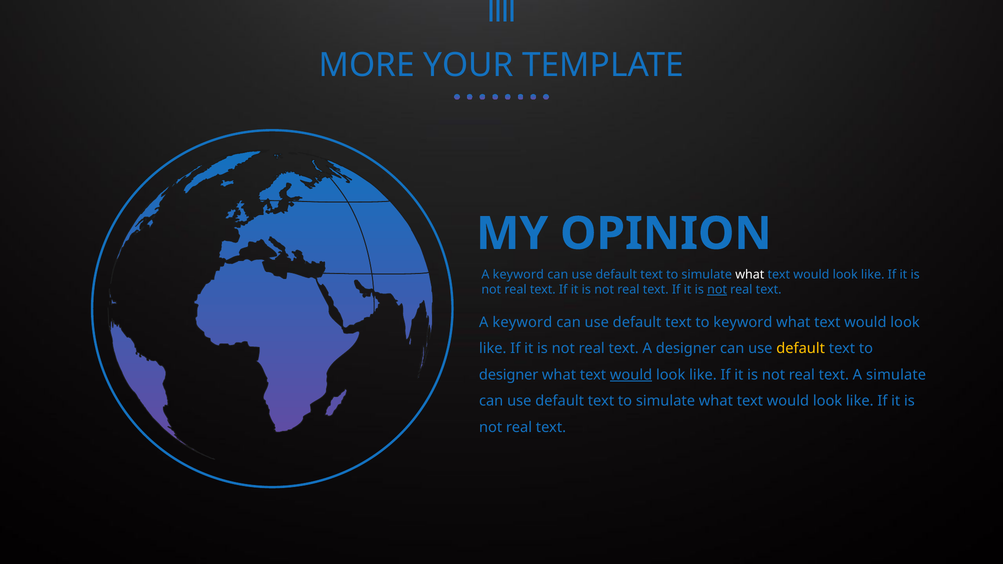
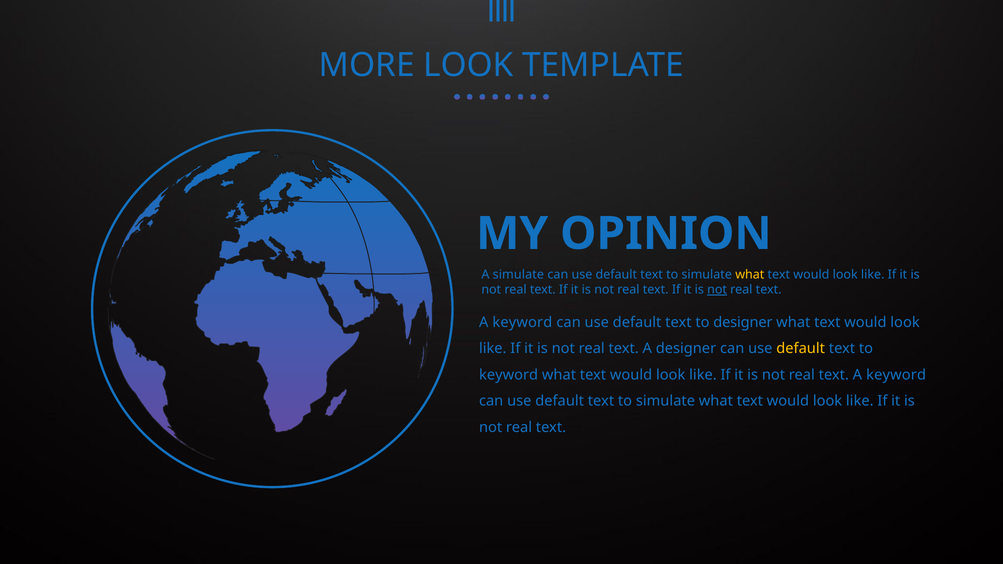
MORE YOUR: YOUR -> LOOK
keyword at (518, 275): keyword -> simulate
what at (750, 275) colour: white -> yellow
to keyword: keyword -> designer
designer at (509, 375): designer -> keyword
would at (631, 375) underline: present -> none
text A simulate: simulate -> keyword
